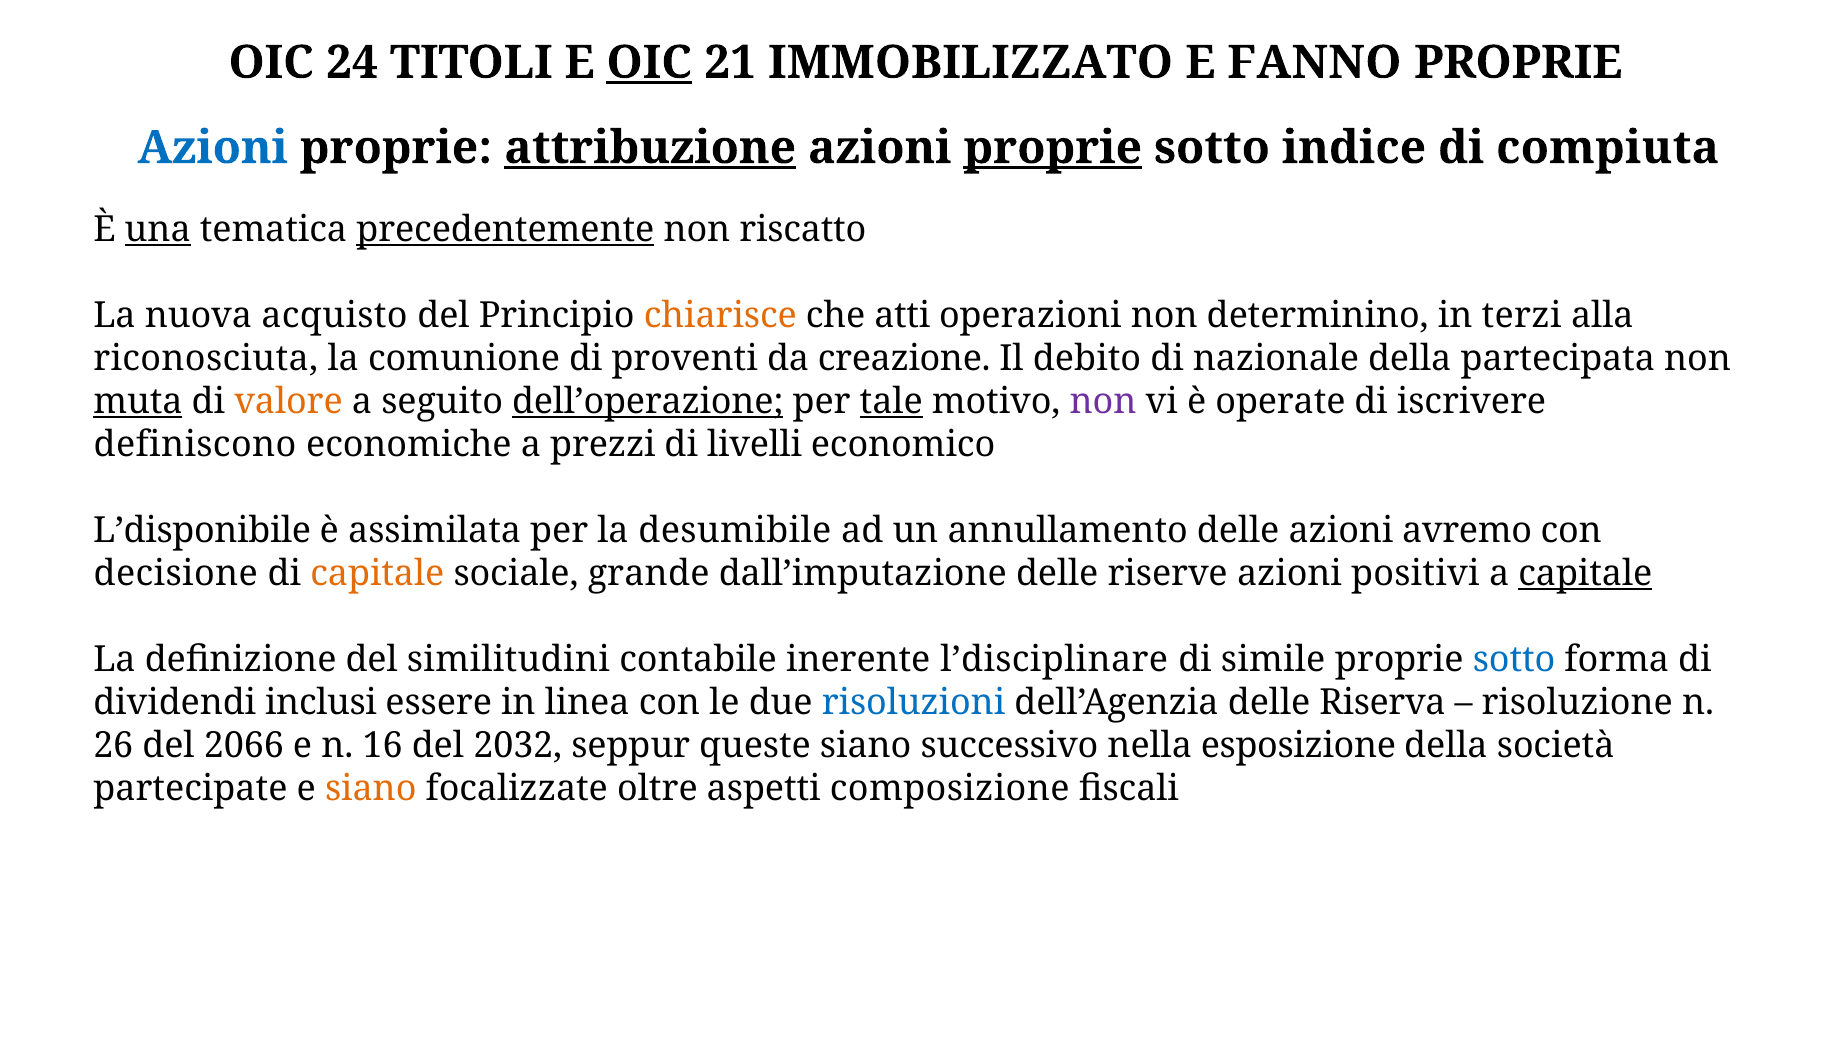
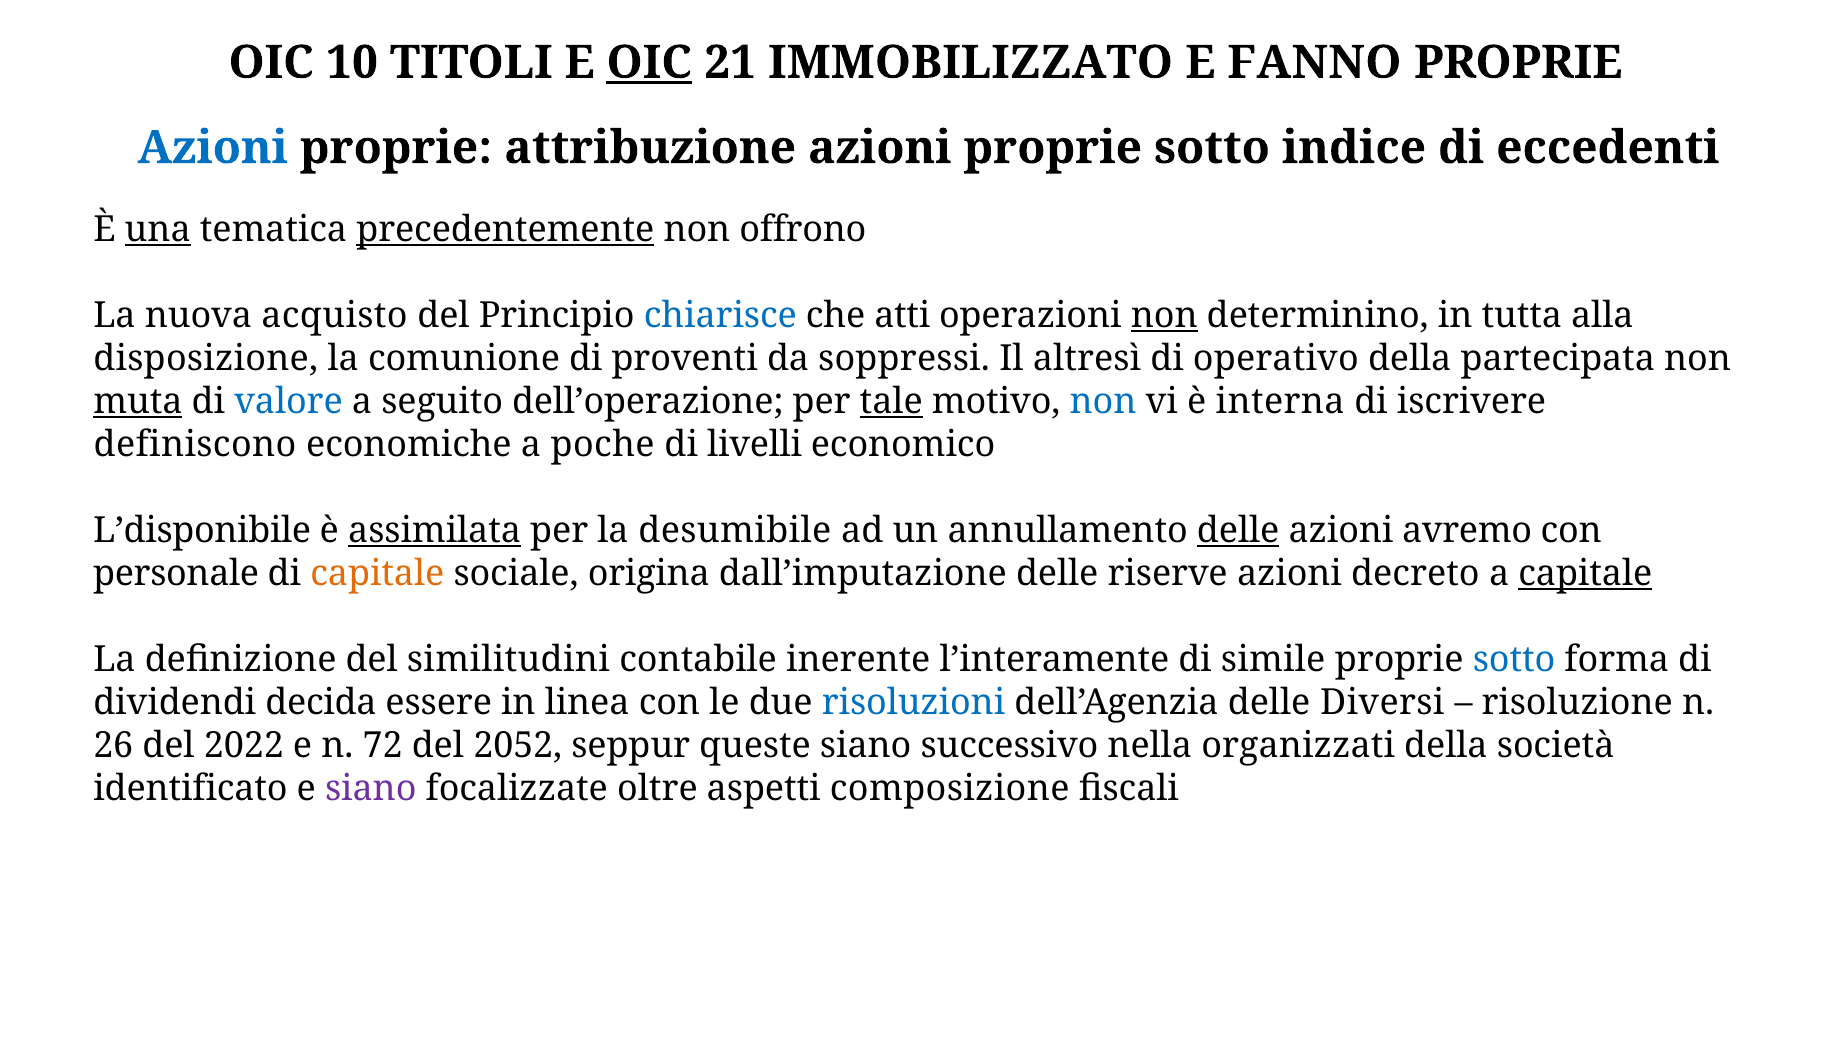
24: 24 -> 10
attribuzione underline: present -> none
proprie at (1053, 148) underline: present -> none
compiuta: compiuta -> eccedenti
riscatto: riscatto -> offrono
chiarisce colour: orange -> blue
non at (1164, 316) underline: none -> present
terzi: terzi -> tutta
riconosciuta: riconosciuta -> disposizione
creazione: creazione -> soppressi
debito: debito -> altresì
nazionale: nazionale -> operativo
valore colour: orange -> blue
dell’operazione underline: present -> none
non at (1103, 402) colour: purple -> blue
operate: operate -> interna
prezzi: prezzi -> poche
assimilata underline: none -> present
delle at (1238, 531) underline: none -> present
decisione: decisione -> personale
grande: grande -> origina
positivi: positivi -> decreto
l’disciplinare: l’disciplinare -> l’interamente
inclusi: inclusi -> decida
Riserva: Riserva -> Diversi
2066: 2066 -> 2022
16: 16 -> 72
2032: 2032 -> 2052
esposizione: esposizione -> organizzati
partecipate: partecipate -> identificato
siano at (371, 789) colour: orange -> purple
